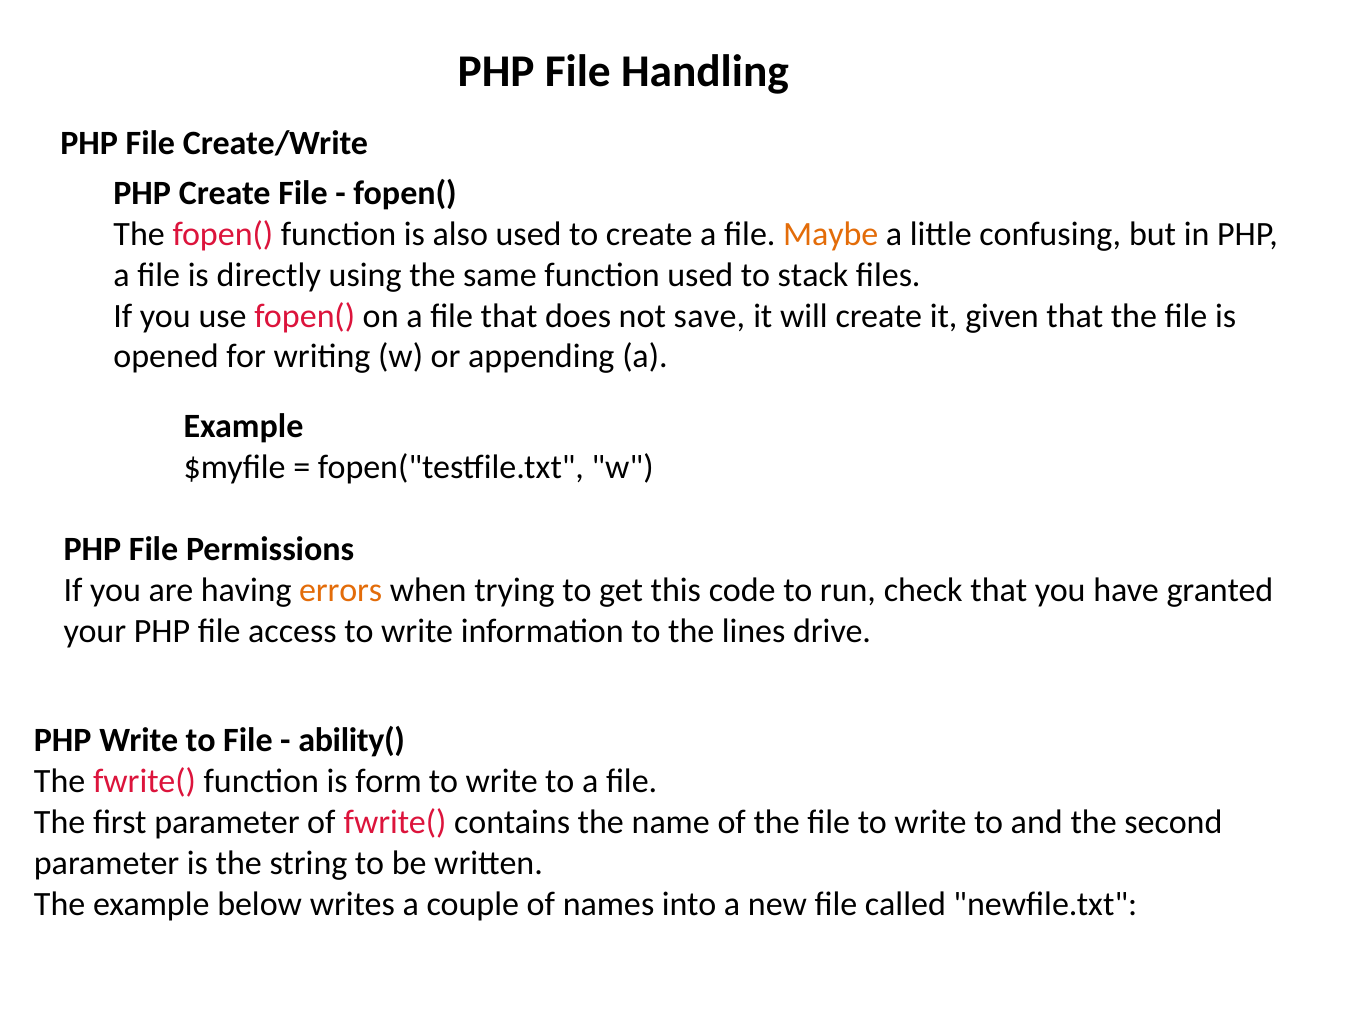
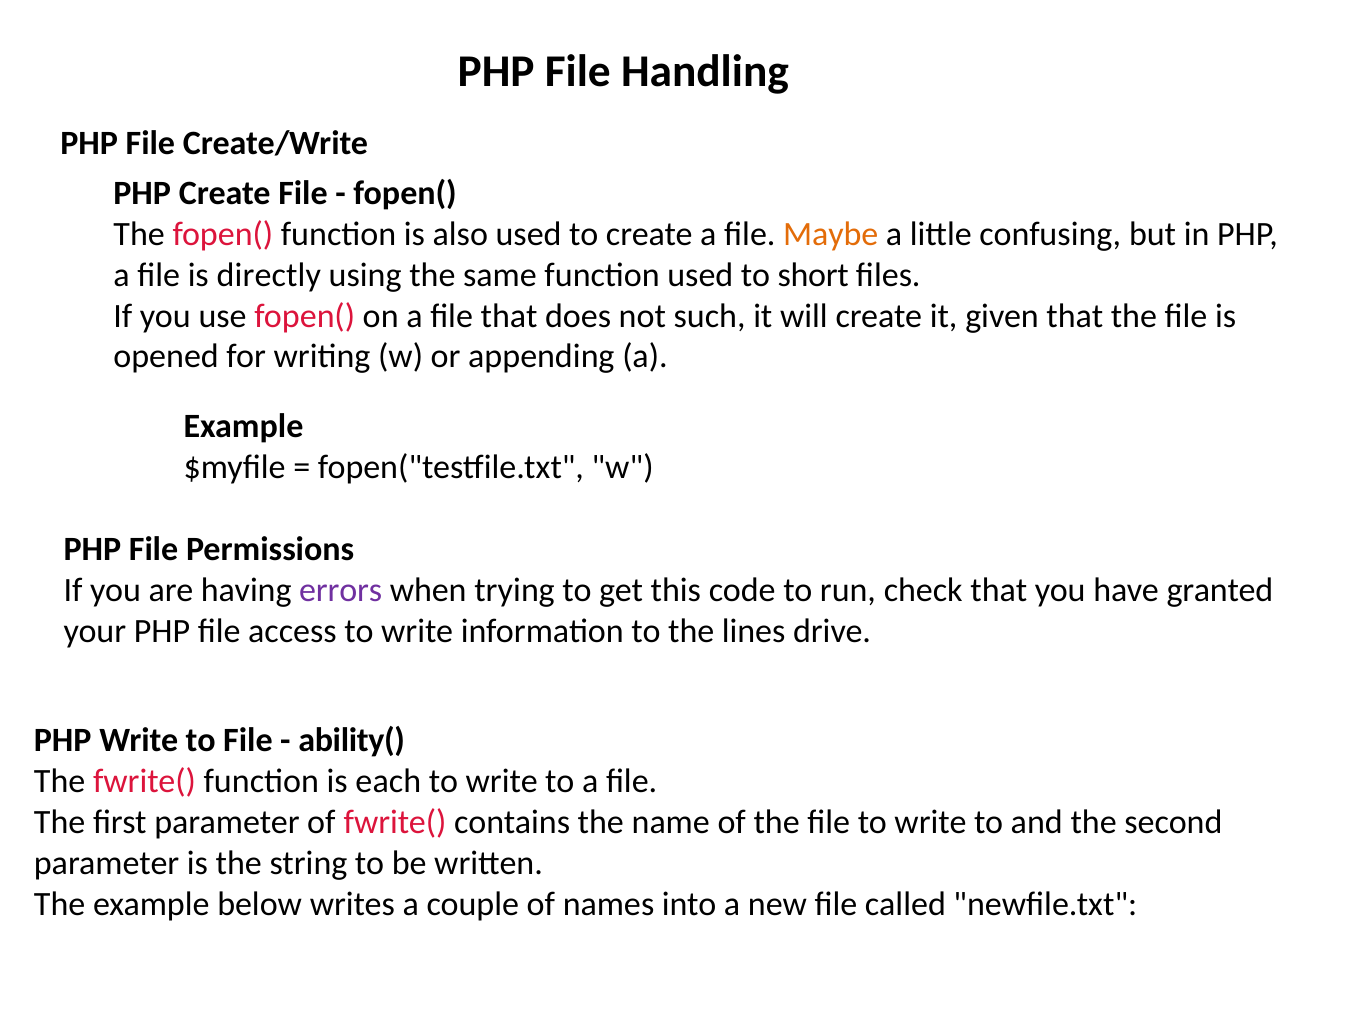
stack: stack -> short
save: save -> such
errors colour: orange -> purple
form: form -> each
